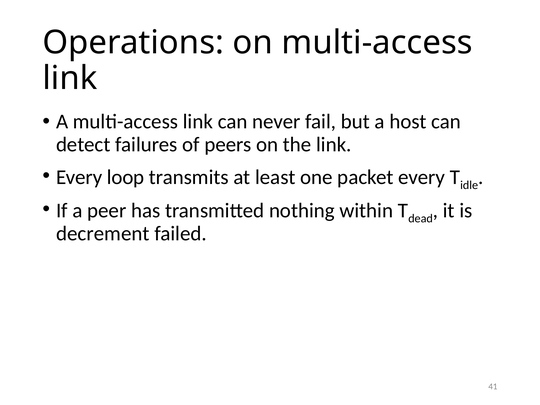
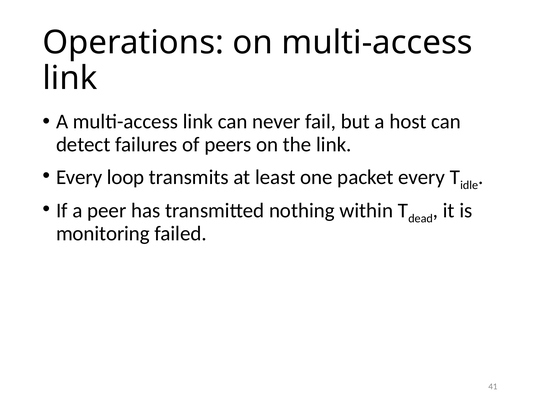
decrement: decrement -> monitoring
